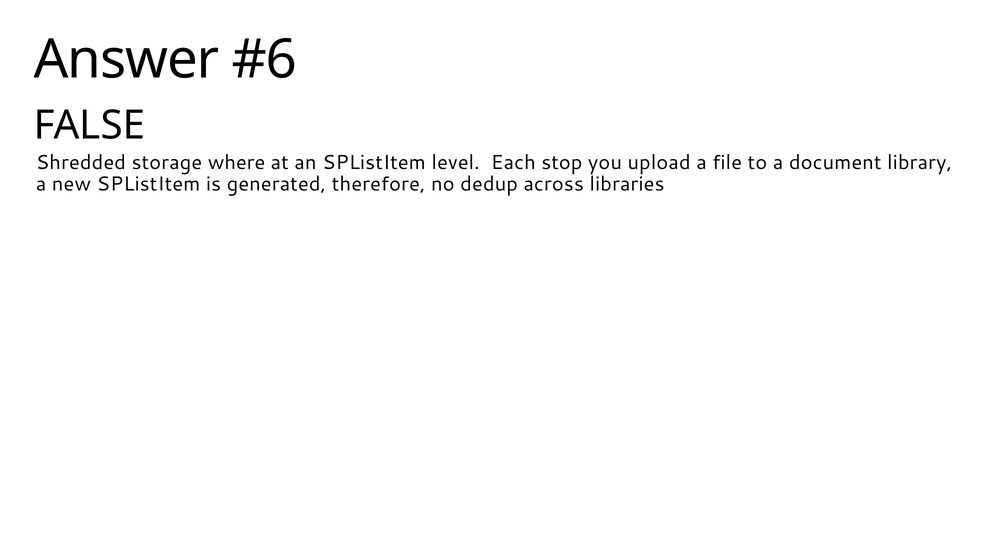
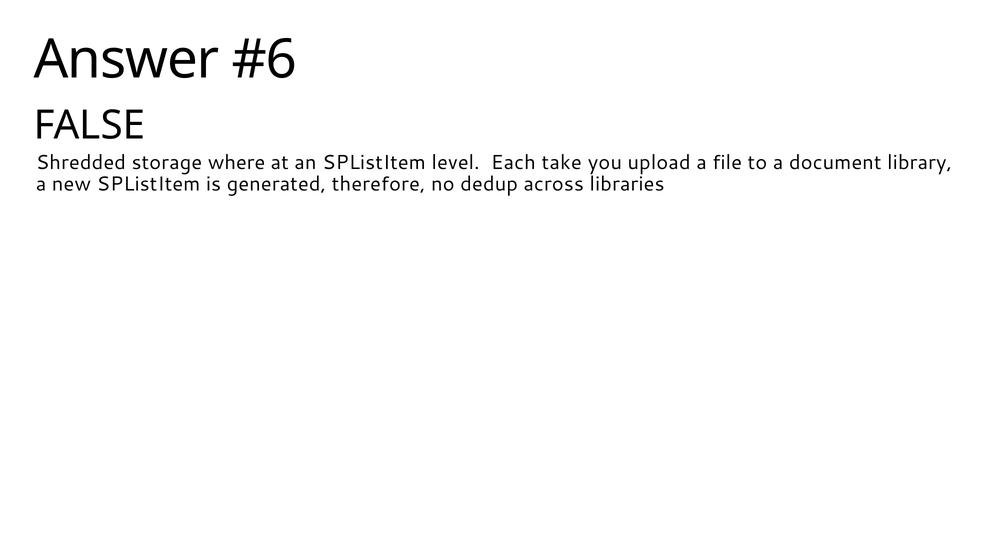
stop: stop -> take
